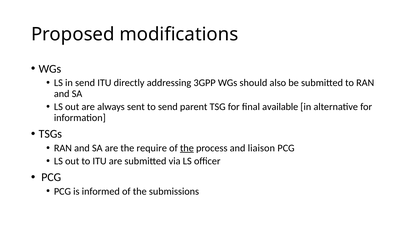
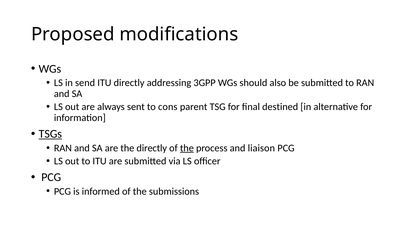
to send: send -> cons
available: available -> destined
TSGs underline: none -> present
the require: require -> directly
